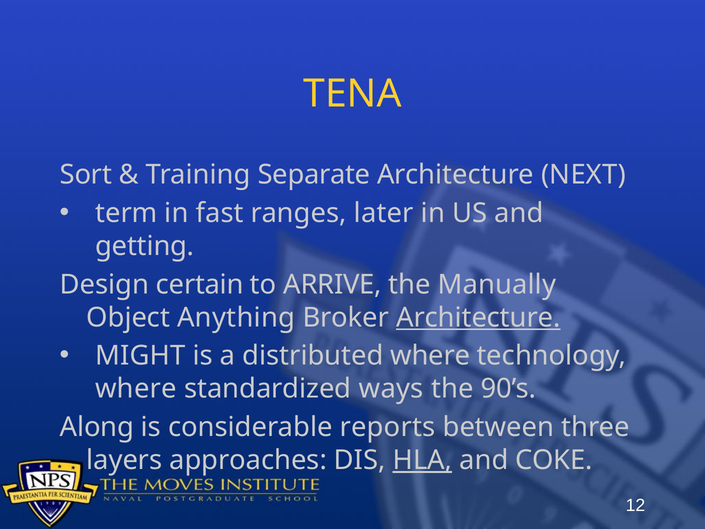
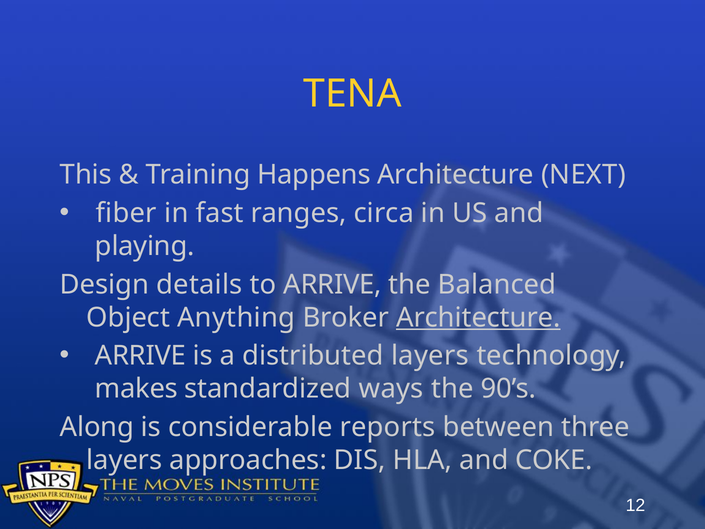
Sort: Sort -> This
Separate: Separate -> Happens
term: term -> fiber
later: later -> circa
getting: getting -> playing
certain: certain -> details
Manually: Manually -> Balanced
MIGHT at (140, 356): MIGHT -> ARRIVE
distributed where: where -> layers
where at (136, 389): where -> makes
HLA underline: present -> none
